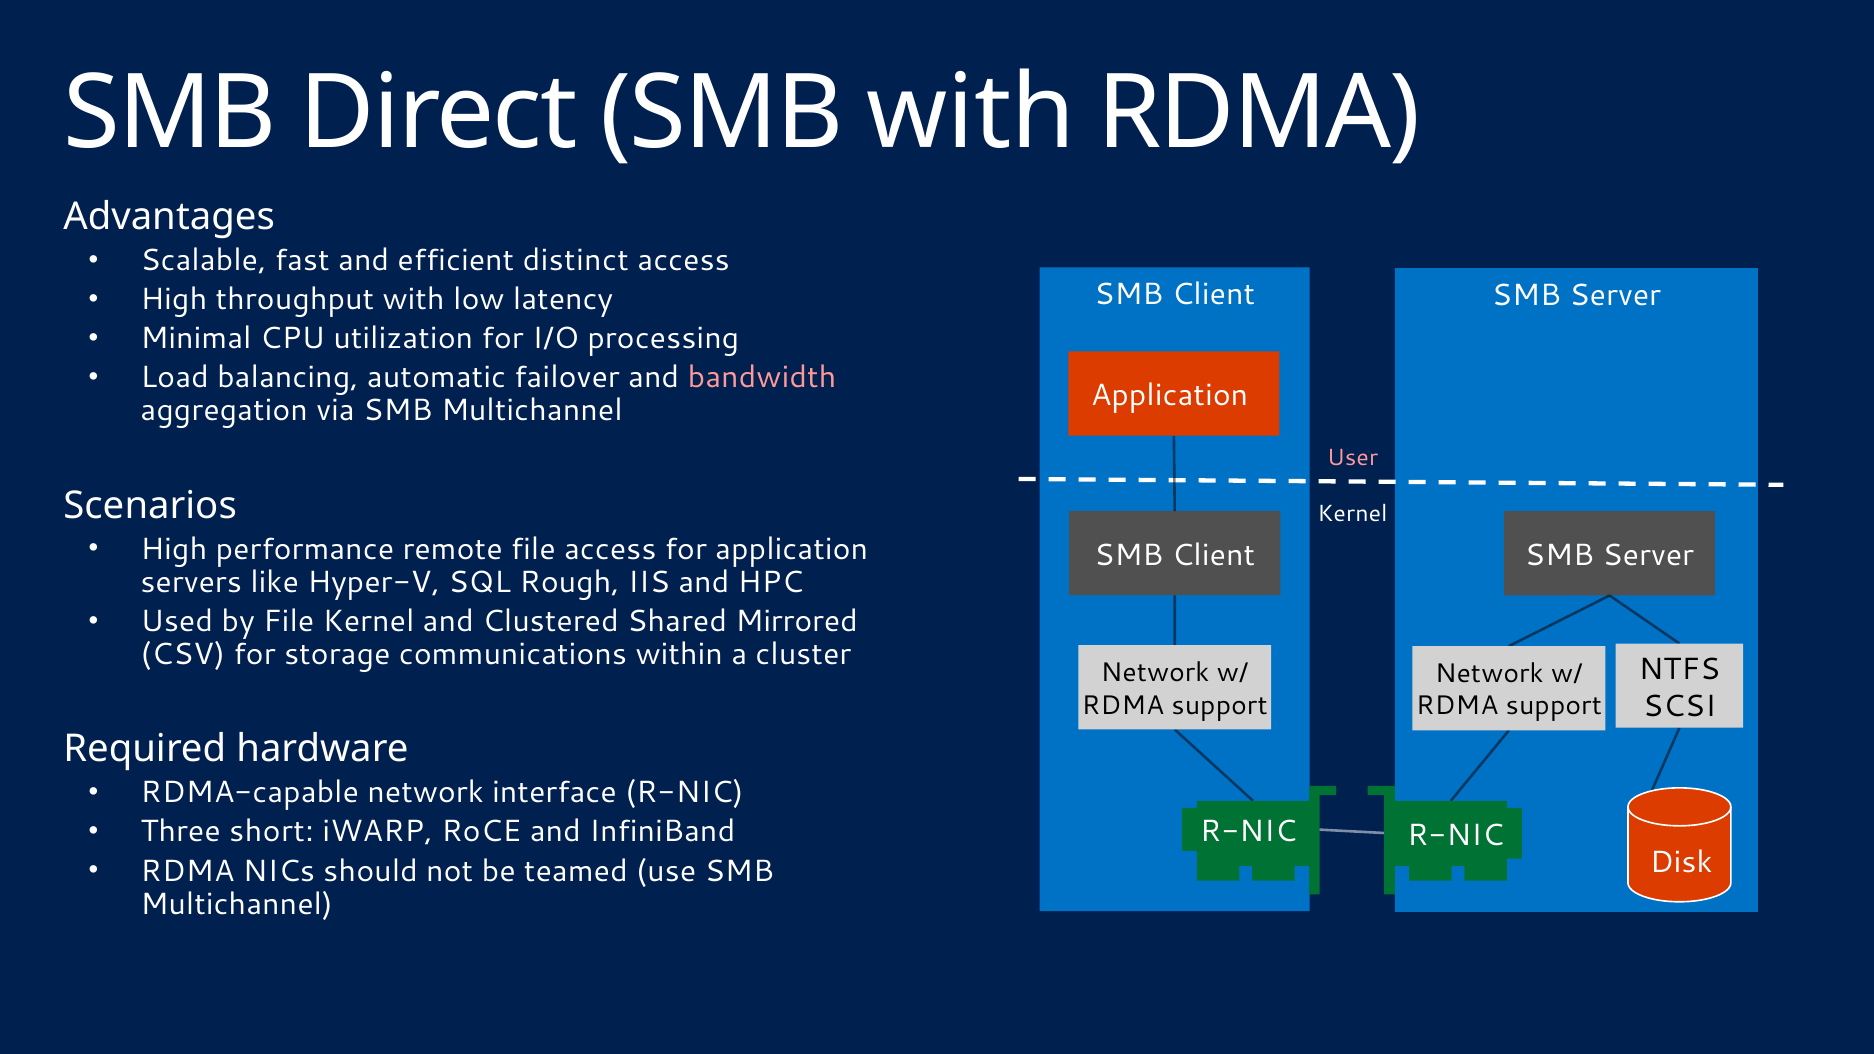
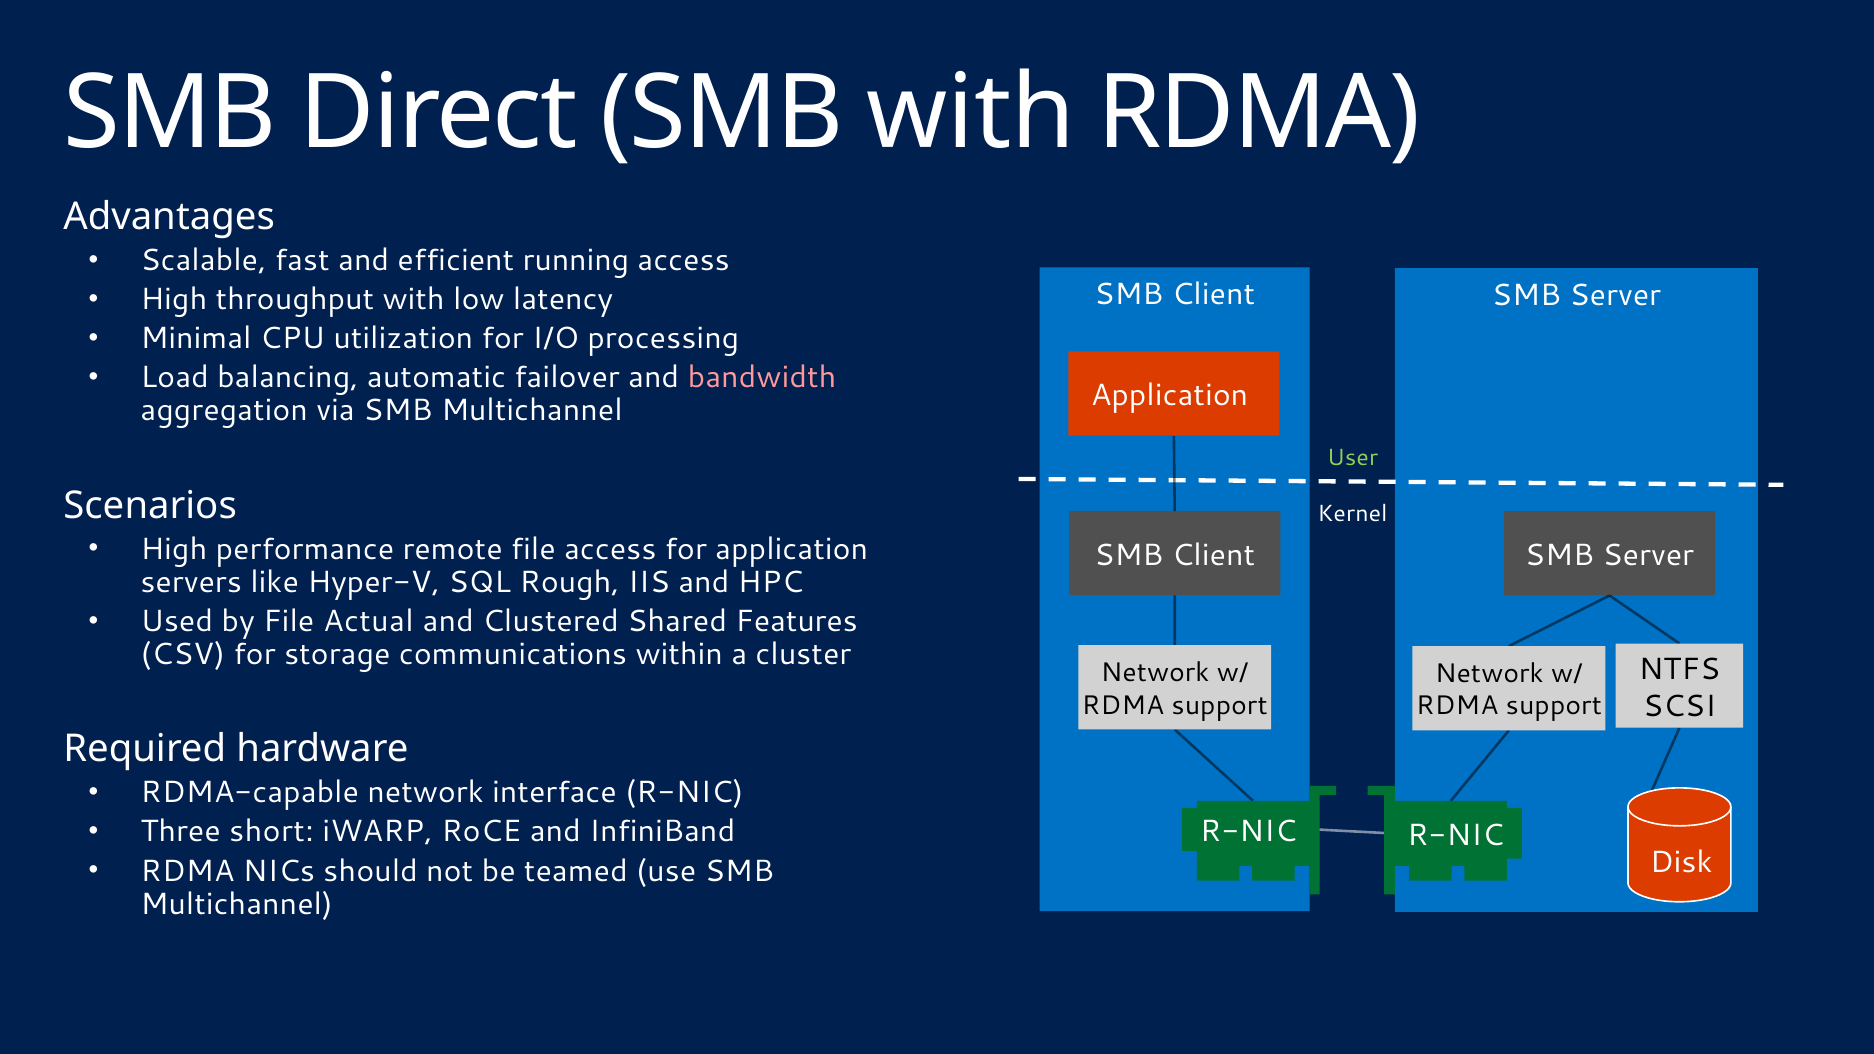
distinct: distinct -> running
User colour: pink -> light green
File Kernel: Kernel -> Actual
Mirrored: Mirrored -> Features
